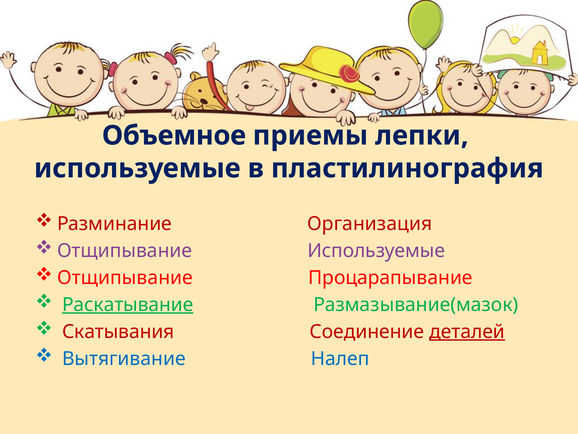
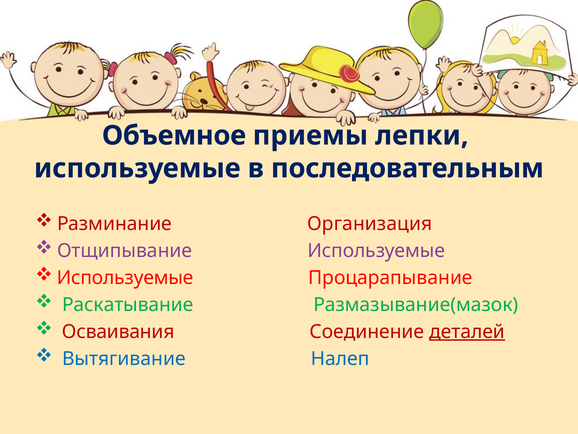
пластилинография: пластилинография -> последовательным
Отщипывание at (125, 277): Отщипывание -> Используемые
Раскатывание underline: present -> none
Скатывания: Скатывания -> Осваивания
